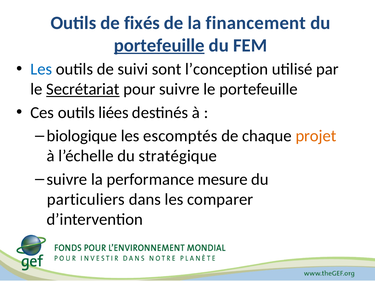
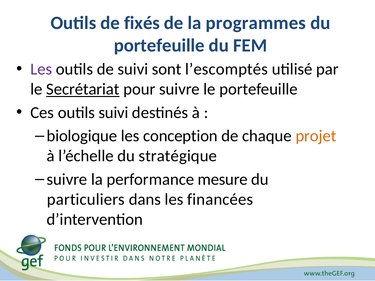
financement: financement -> programmes
portefeuille at (159, 45) underline: present -> none
Les at (41, 69) colour: blue -> purple
l’conception: l’conception -> l’escomptés
outils liées: liées -> suivi
escomptés: escomptés -> conception
comparer: comparer -> financées
